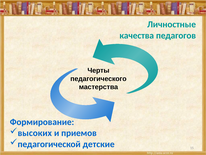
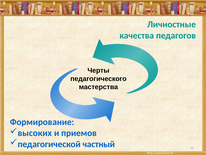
детские: детские -> частный
